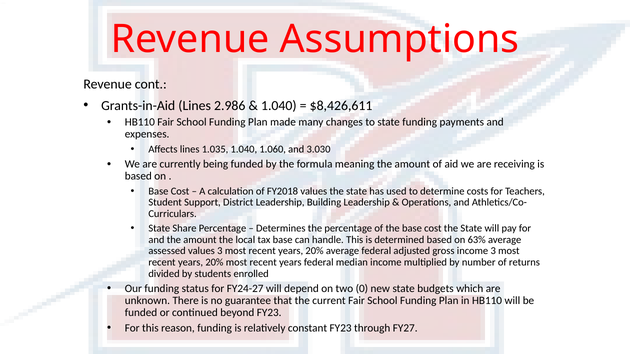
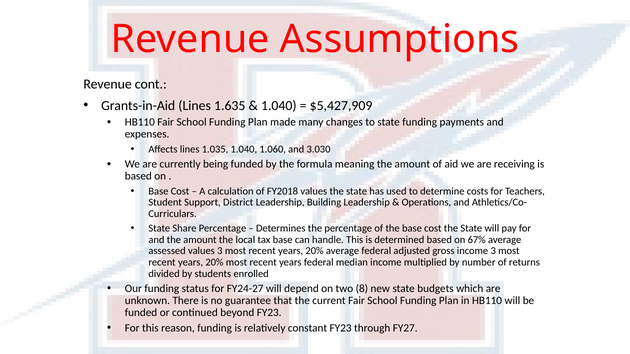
2.986: 2.986 -> 1.635
$8,426,611: $8,426,611 -> $5,427,909
63%: 63% -> 67%
0: 0 -> 8
